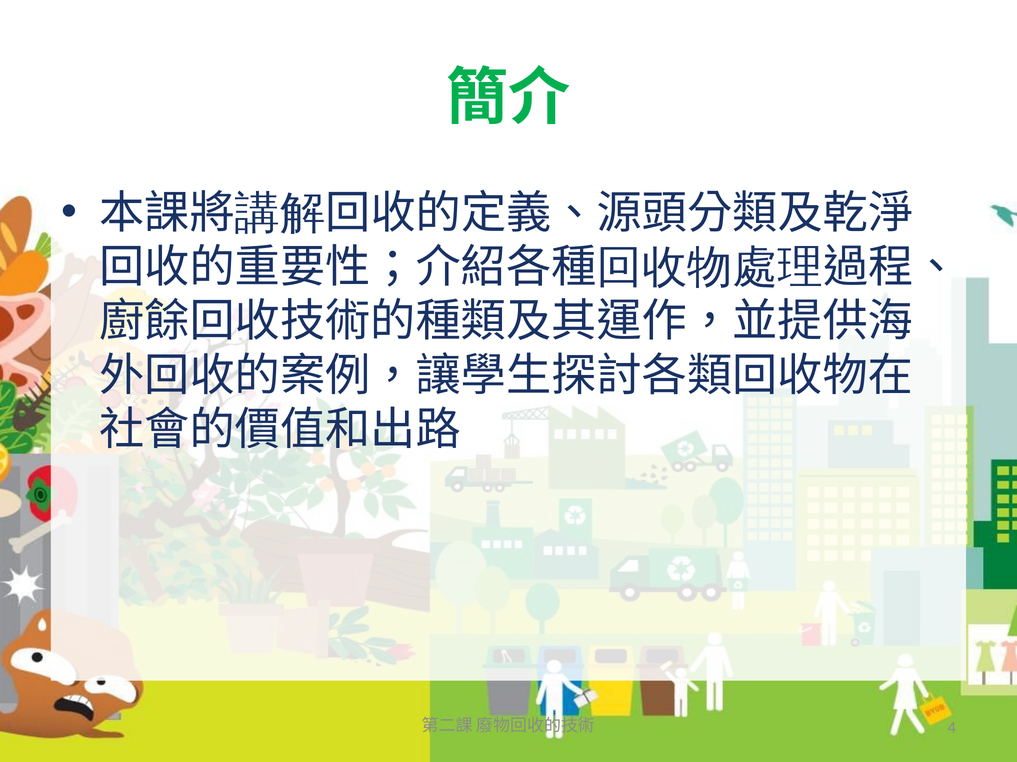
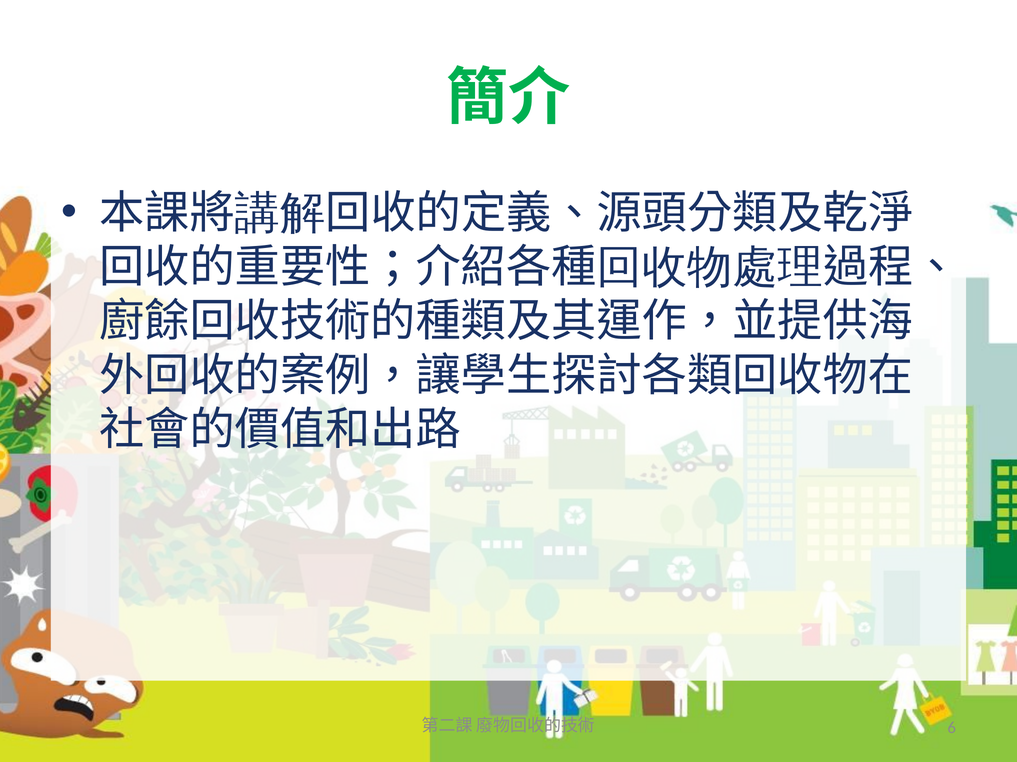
4: 4 -> 6
